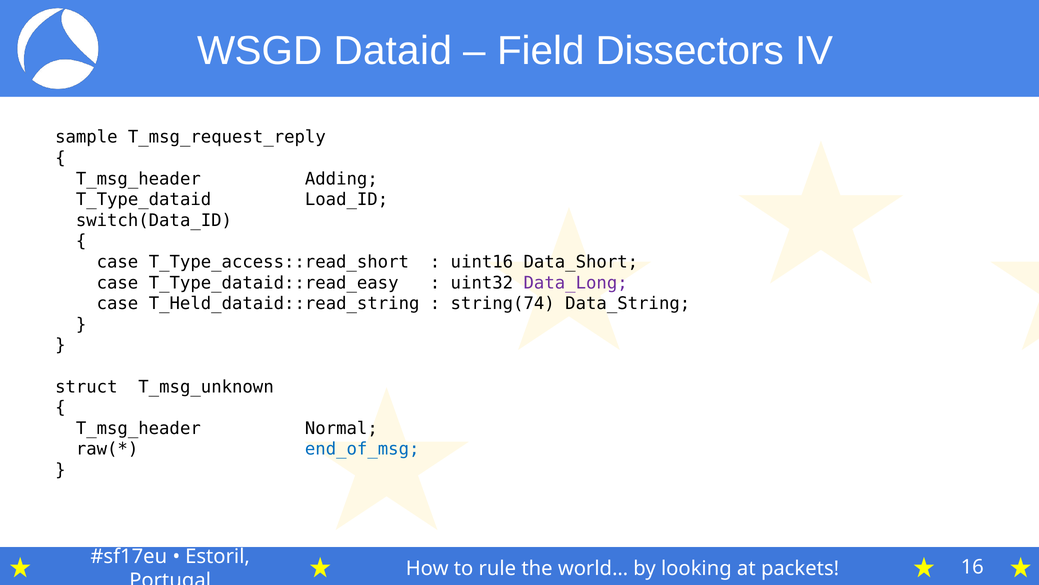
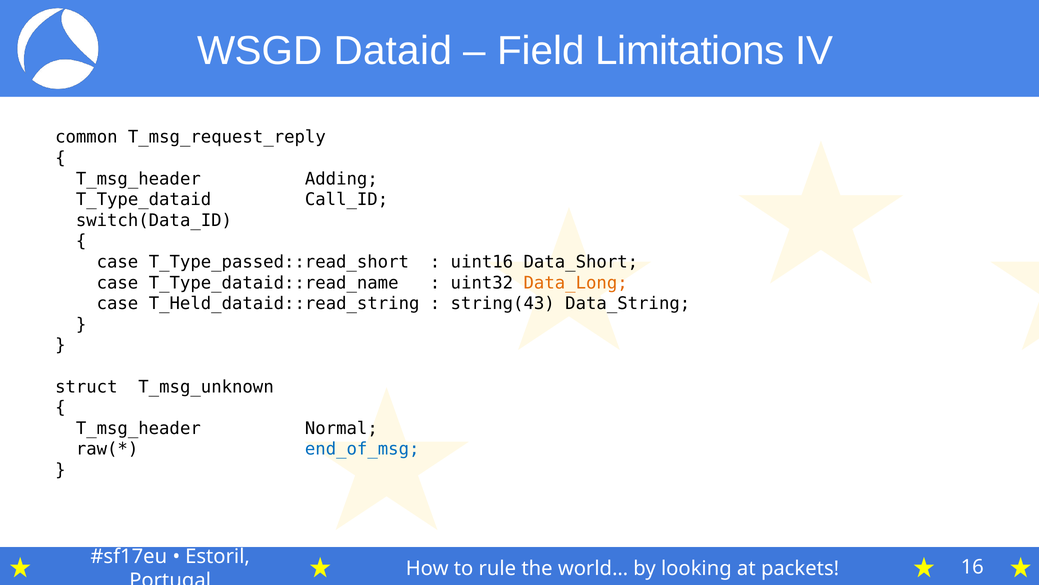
Dissectors: Dissectors -> Limitations
sample: sample -> common
Load_ID: Load_ID -> Call_ID
T_Type_access::read_short: T_Type_access::read_short -> T_Type_passed::read_short
T_Type_dataid::read_easy: T_Type_dataid::read_easy -> T_Type_dataid::read_name
Data_Long colour: purple -> orange
string(74: string(74 -> string(43
